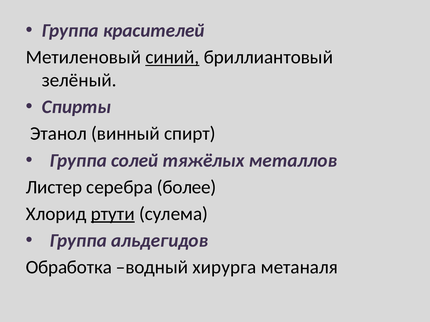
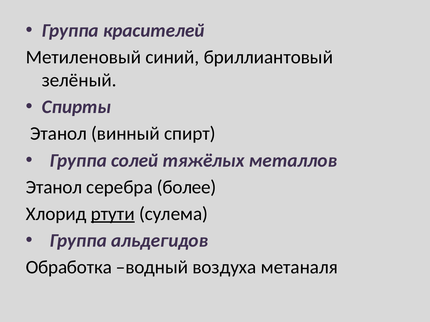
синий underline: present -> none
Листер at (54, 187): Листер -> Этанол
хирурга: хирурга -> воздуха
